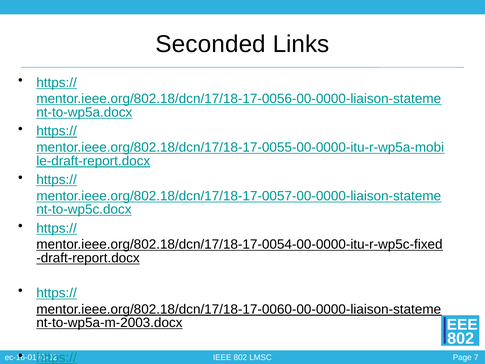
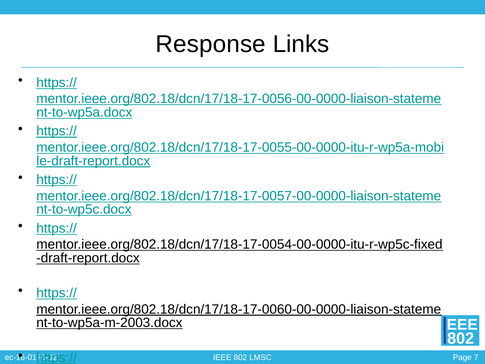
Seconded: Seconded -> Response
